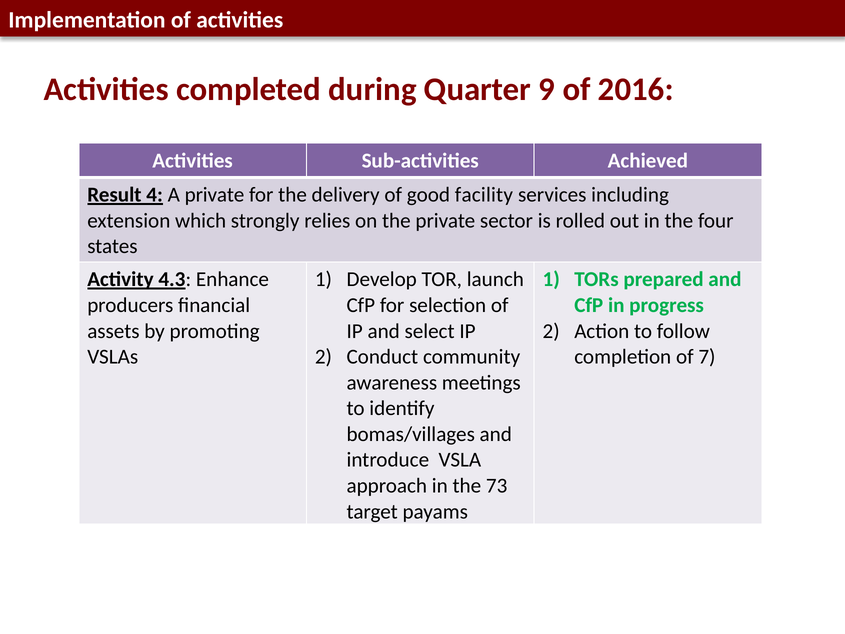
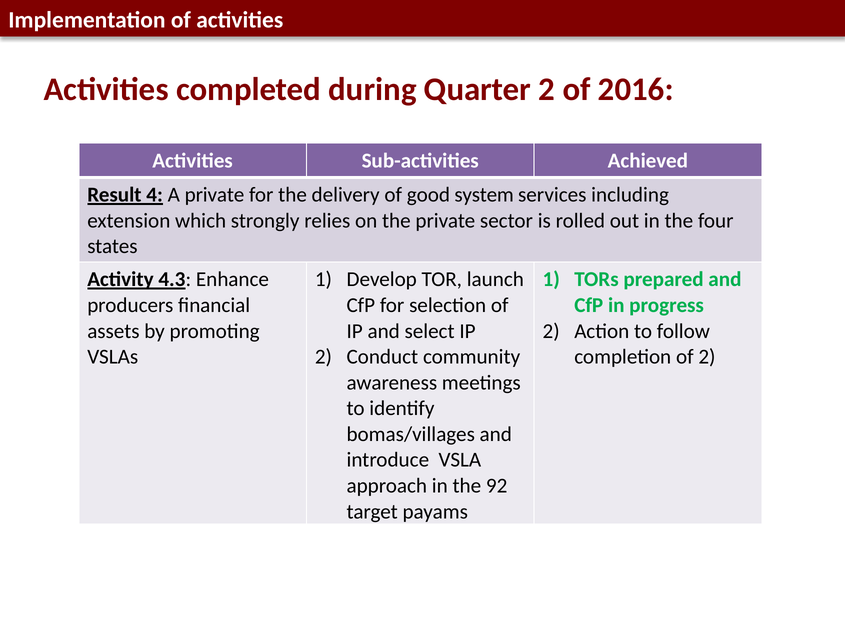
Quarter 9: 9 -> 2
facility: facility -> system
of 7: 7 -> 2
73: 73 -> 92
